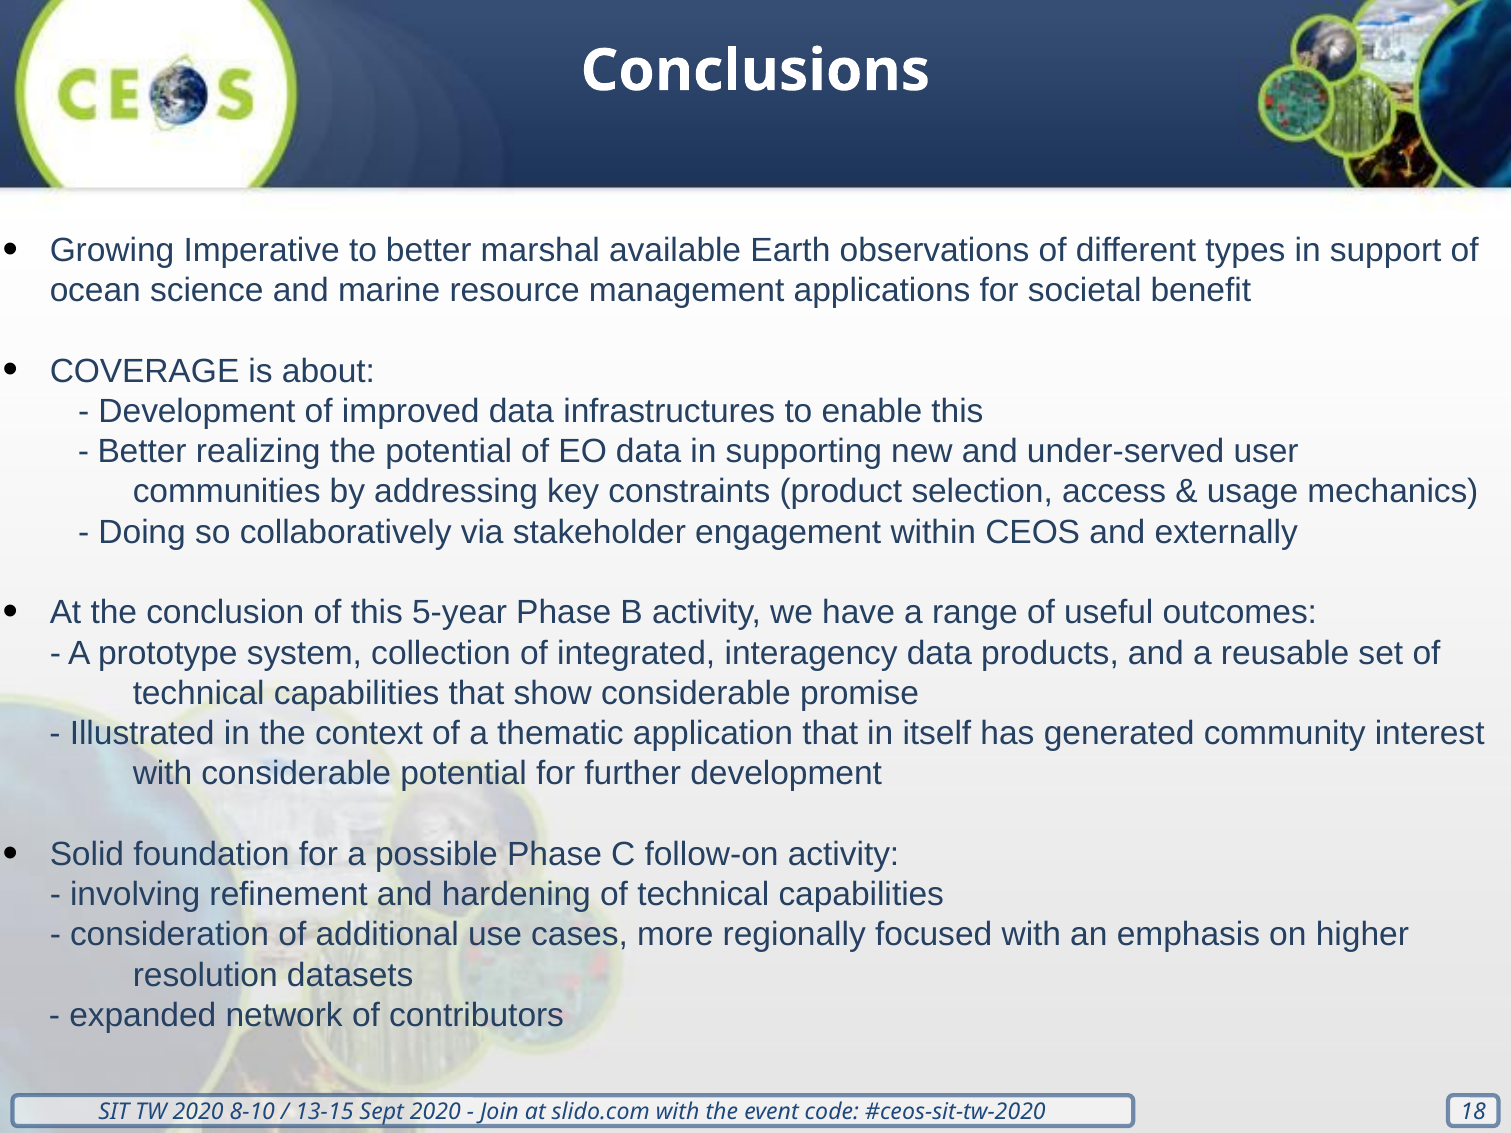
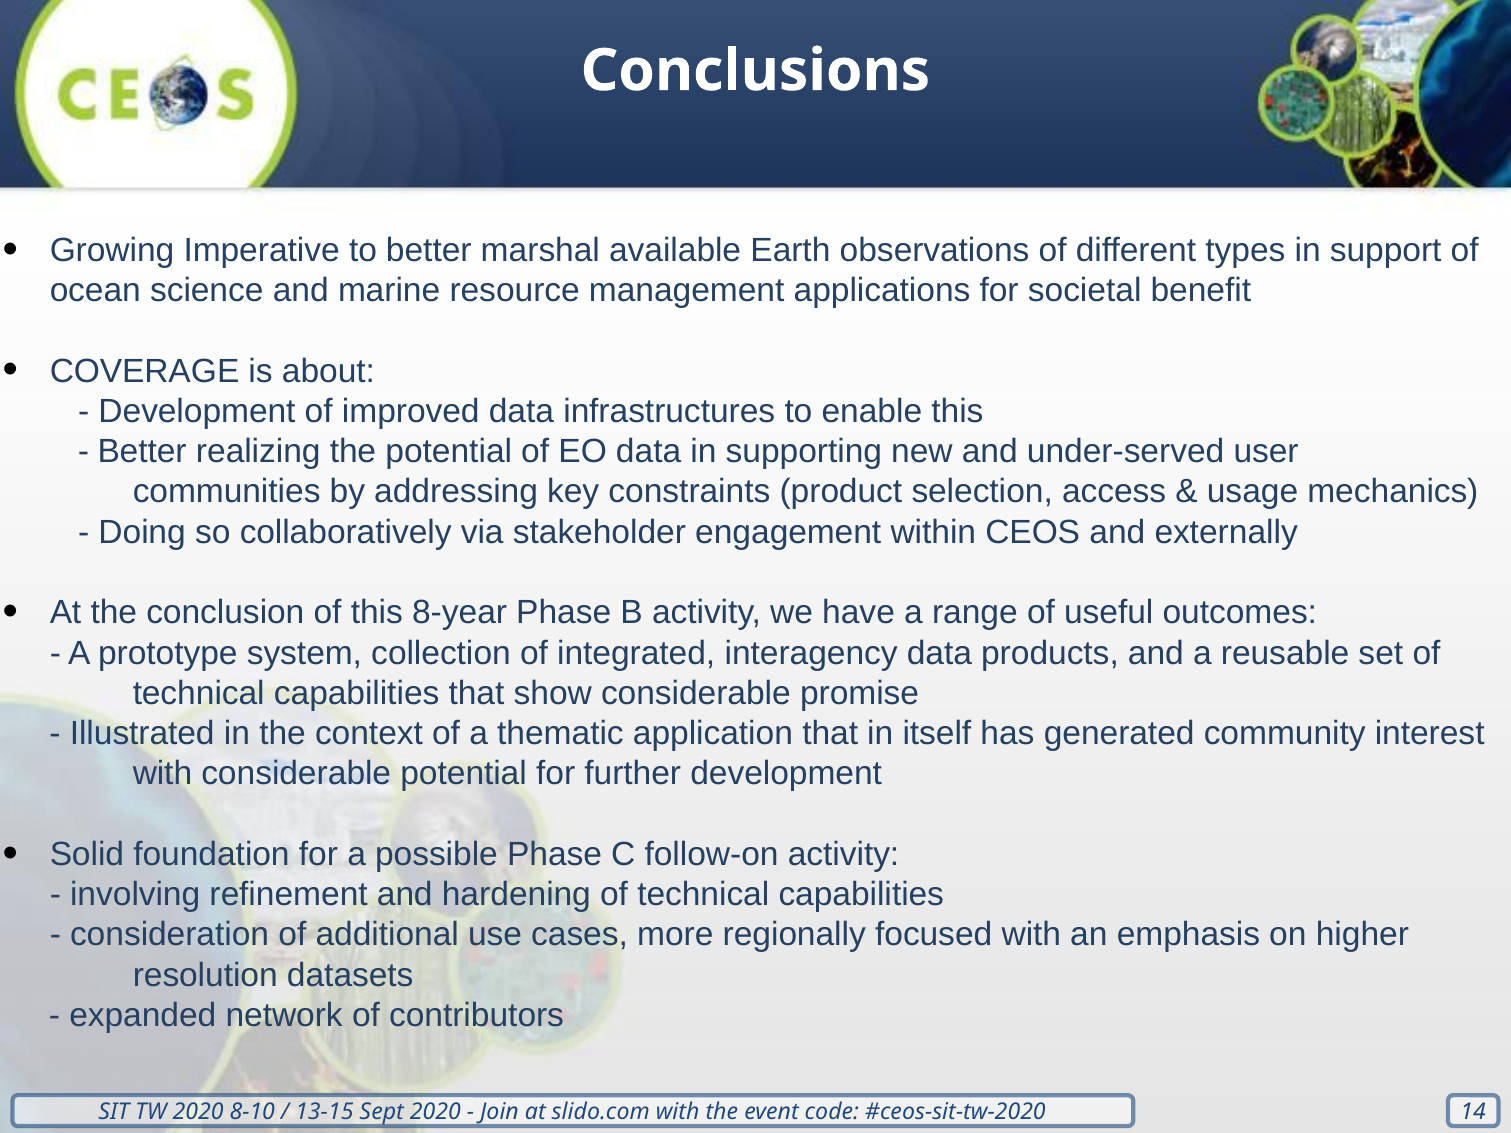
5-year: 5-year -> 8-year
18: 18 -> 14
